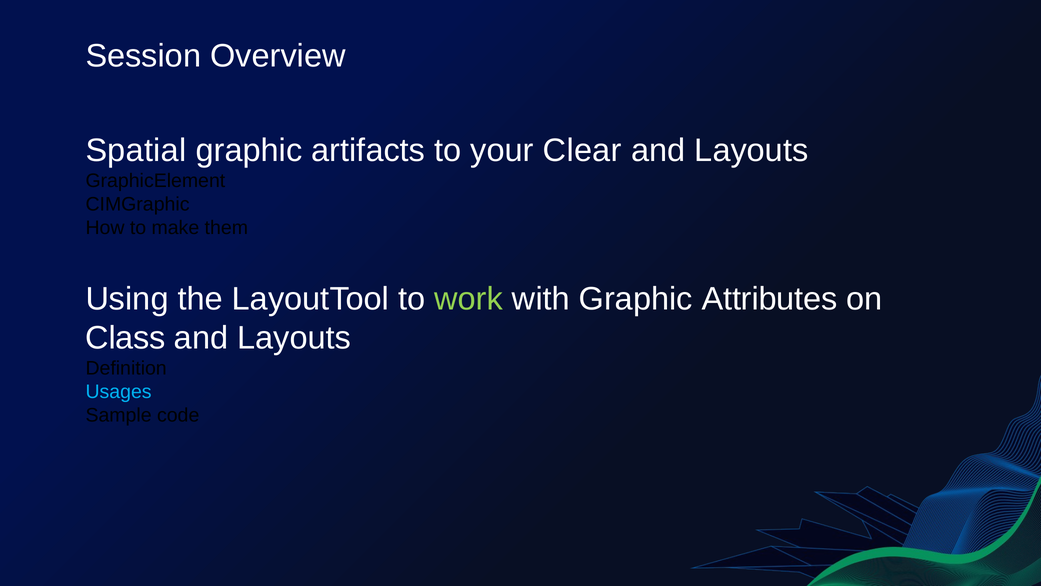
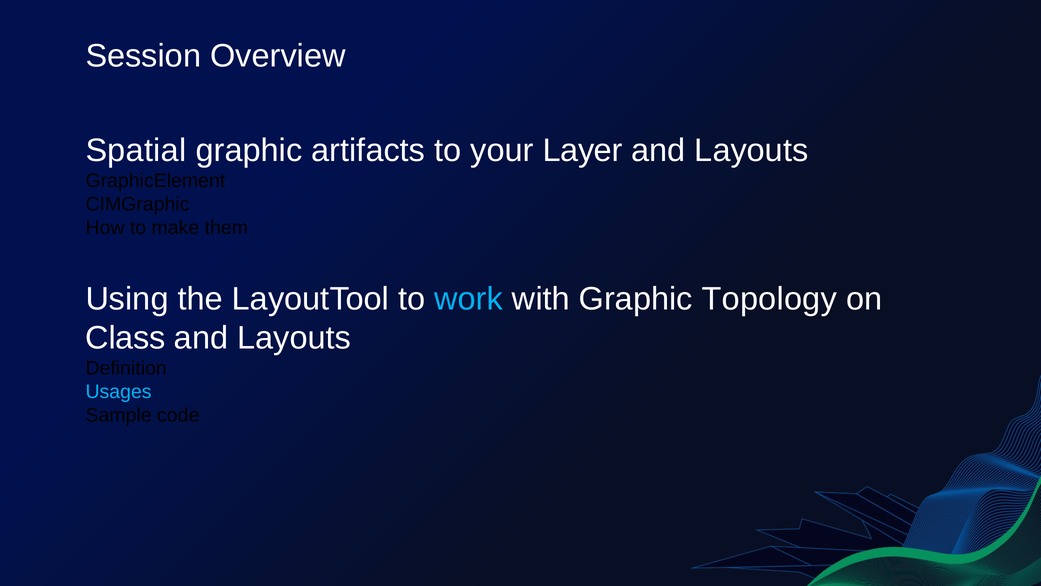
Clear: Clear -> Layer
work colour: light green -> light blue
Attributes: Attributes -> Topology
